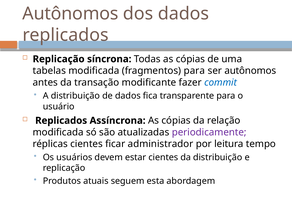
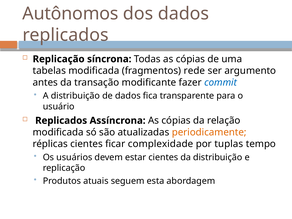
fragmentos para: para -> rede
ser autônomos: autônomos -> argumento
periodicamente colour: purple -> orange
administrador: administrador -> complexidade
leitura: leitura -> tuplas
